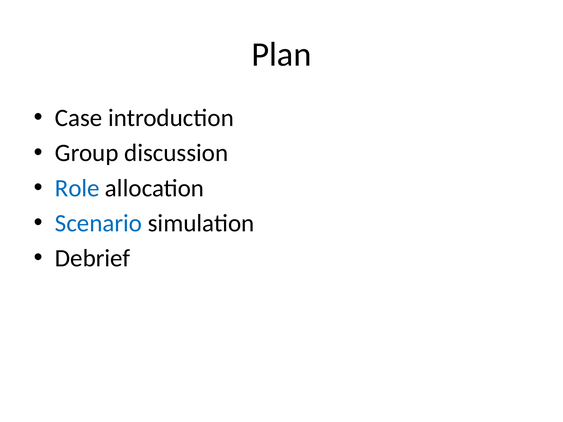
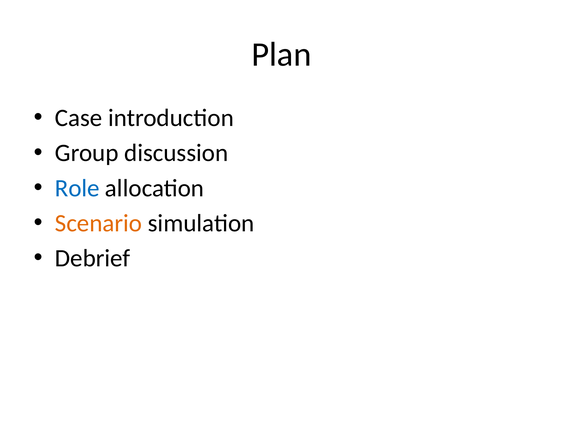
Scenario colour: blue -> orange
